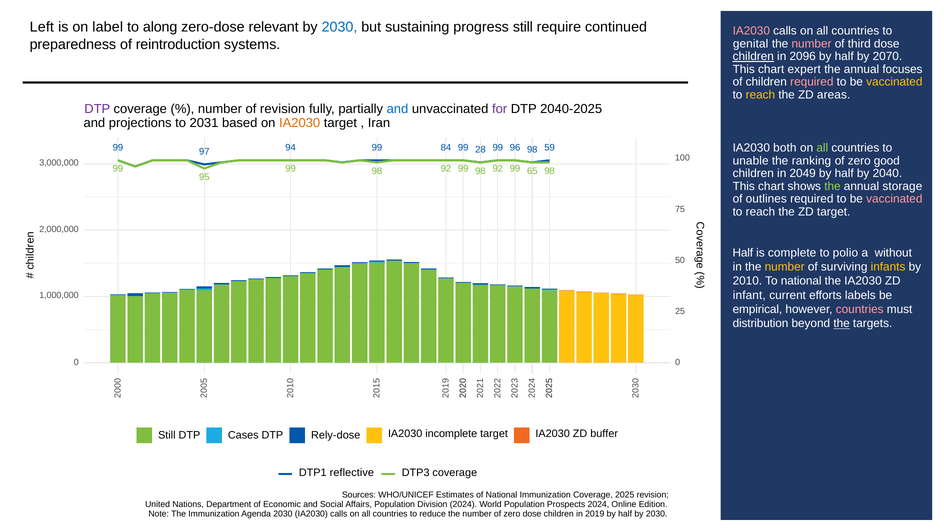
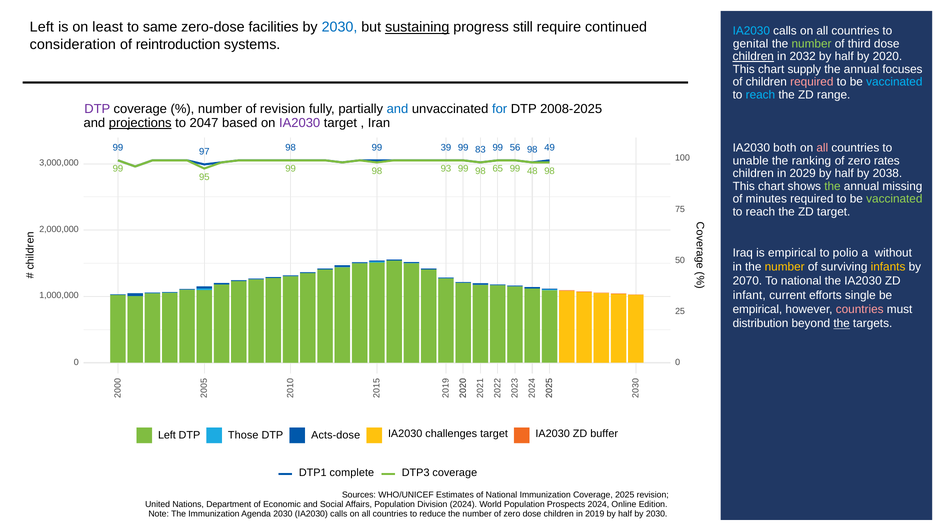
label: label -> least
along: along -> same
relevant: relevant -> facilities
sustaining underline: none -> present
IA2030 at (751, 31) colour: pink -> light blue
preparedness: preparedness -> consideration
number at (812, 44) colour: pink -> light green
2096: 2096 -> 2032
2070: 2070 -> 2020
expert: expert -> supply
vaccinated at (894, 82) colour: yellow -> light blue
reach at (760, 95) colour: yellow -> light blue
areas: areas -> range
for colour: purple -> blue
2040-2025: 2040-2025 -> 2008-2025
projections underline: none -> present
2031: 2031 -> 2047
IA2030 at (300, 123) colour: orange -> purple
all at (822, 148) colour: light green -> pink
97 94: 94 -> 98
84: 84 -> 39
28: 28 -> 83
96: 96 -> 56
59: 59 -> 49
good: good -> rates
92 at (446, 169): 92 -> 93
92 at (498, 169): 92 -> 65
65: 65 -> 48
2049: 2049 -> 2029
2040: 2040 -> 2038
storage: storage -> missing
outlines: outlines -> minutes
vaccinated at (894, 199) colour: pink -> light green
Half at (743, 253): Half -> Iraq
is complete: complete -> empirical
2010: 2010 -> 2070
labels: labels -> single
Still at (167, 435): Still -> Left
Cases: Cases -> Those
Rely-dose: Rely-dose -> Acts-dose
incomplete: incomplete -> challenges
reflective: reflective -> complete
